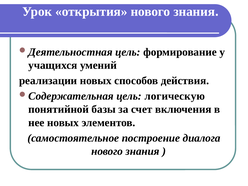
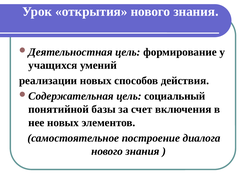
логическую: логическую -> социальный
